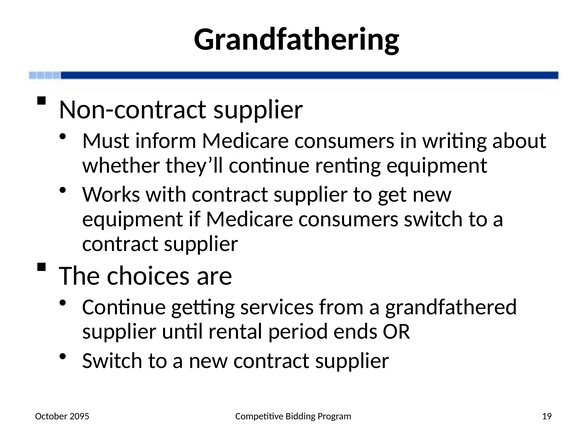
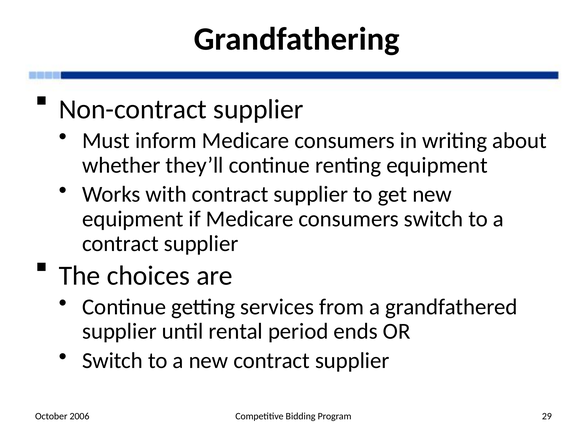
2095: 2095 -> 2006
19: 19 -> 29
